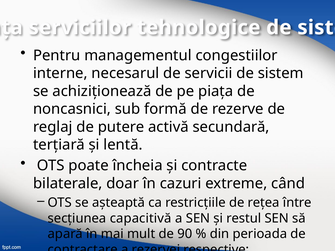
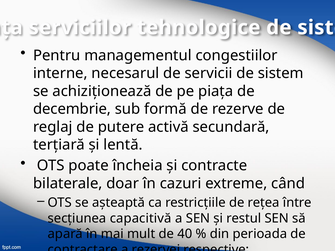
noncasnici: noncasnici -> decembrie
90: 90 -> 40
